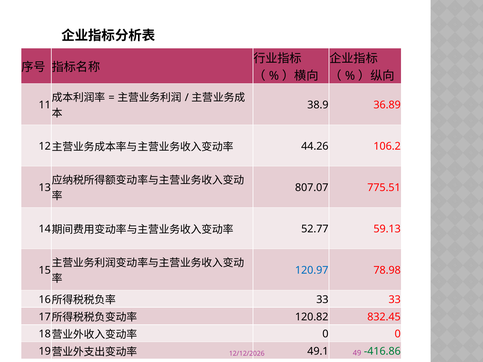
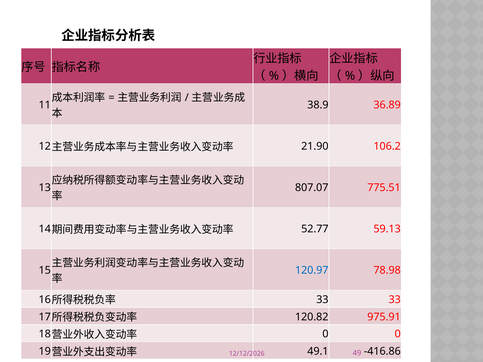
44.26: 44.26 -> 21.90
832.45: 832.45 -> 975.91
-416.86 colour: green -> black
